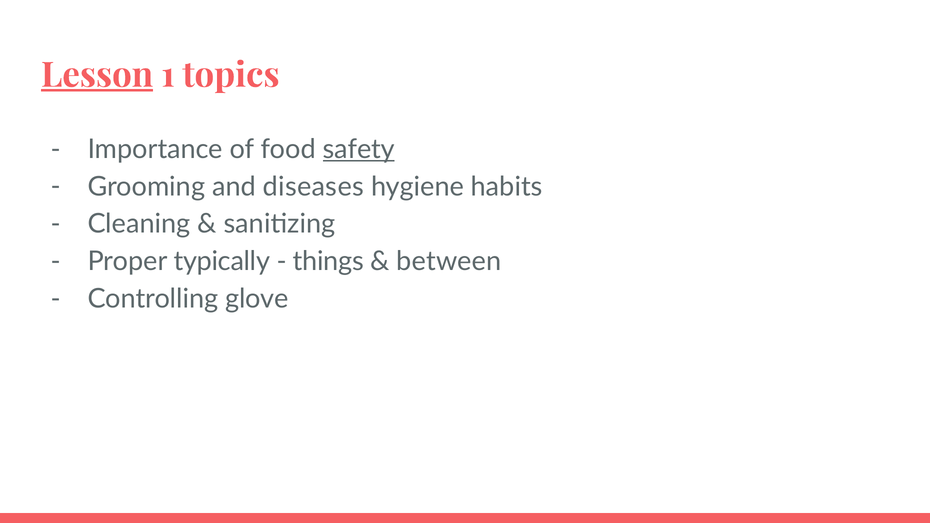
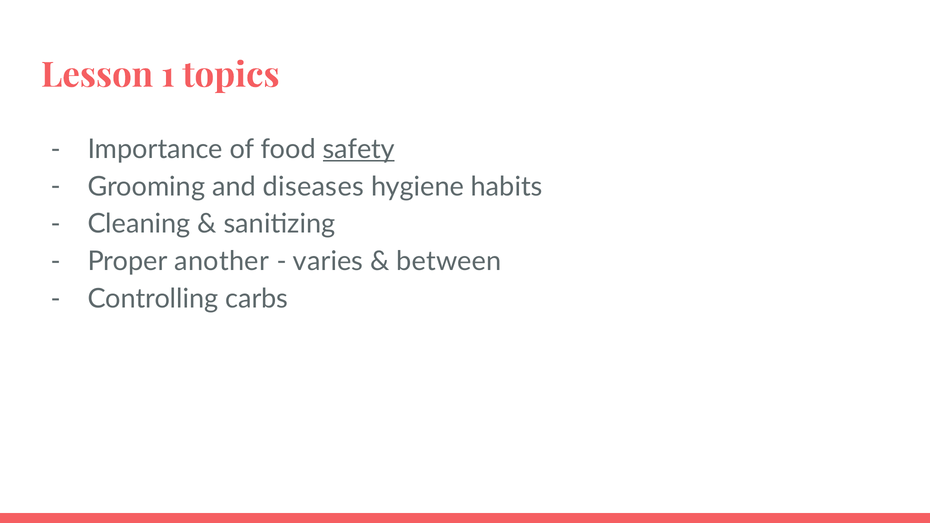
Lesson underline: present -> none
typically: typically -> another
things: things -> varies
glove: glove -> carbs
